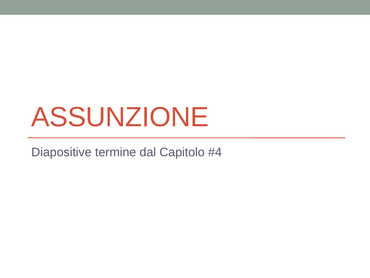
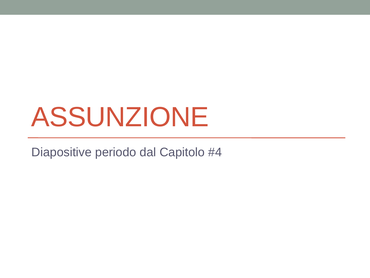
termine: termine -> periodo
